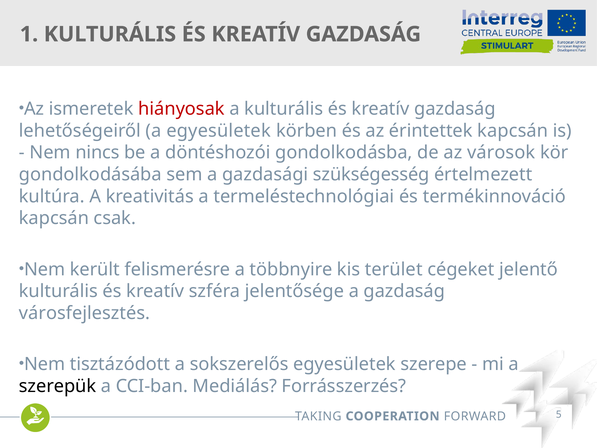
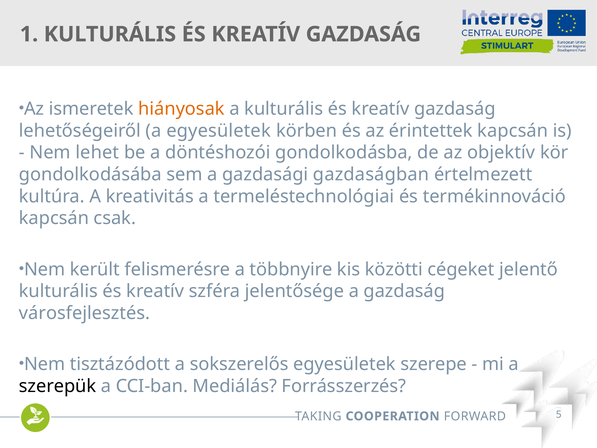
hiányosak colour: red -> orange
nincs: nincs -> lehet
városok: városok -> objektív
szükségesség: szükségesség -> gazdaságban
terület: terület -> közötti
